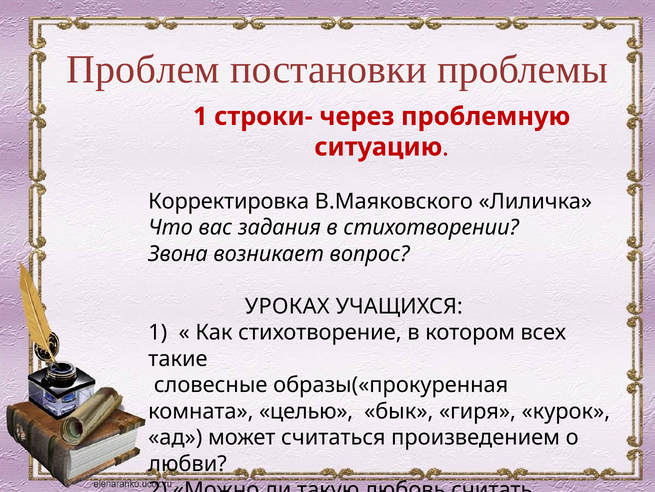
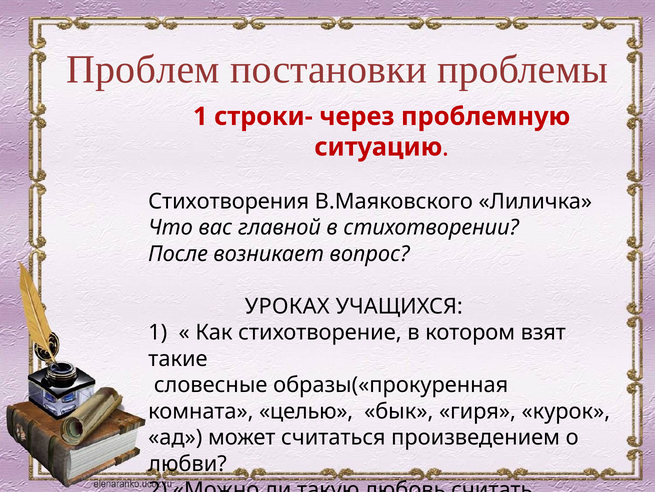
Корректировка: Корректировка -> Стихотворения
задания: задания -> главной
Звона: Звона -> После
всех: всех -> взят
